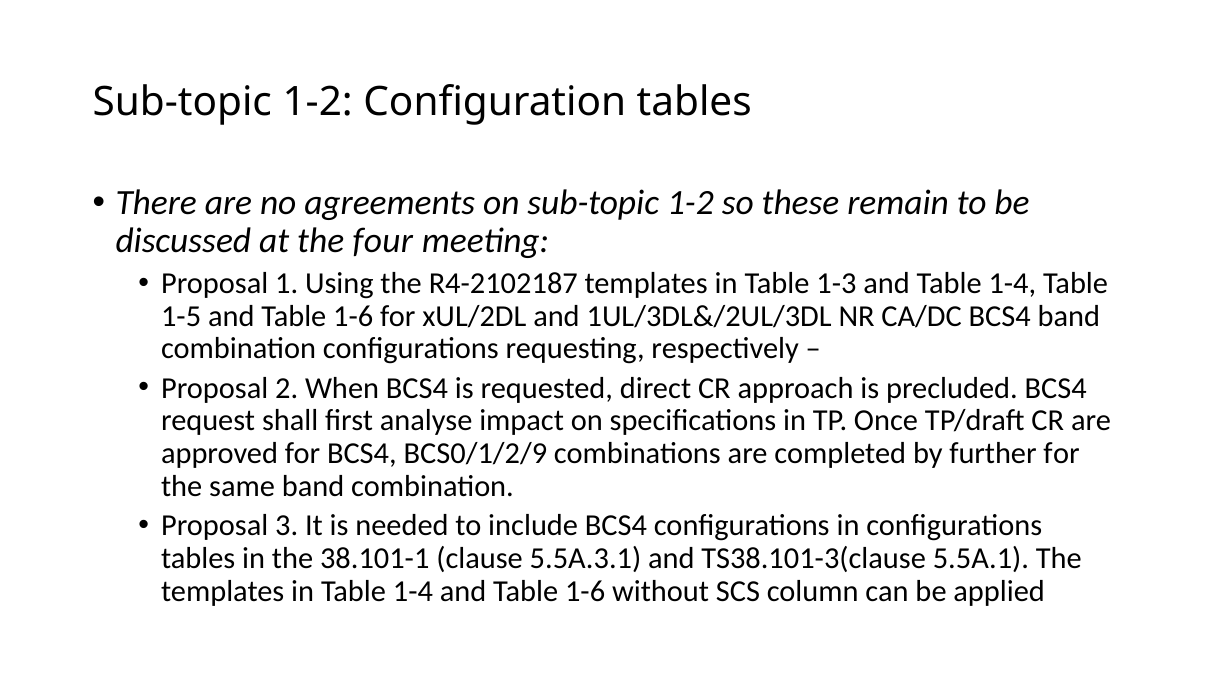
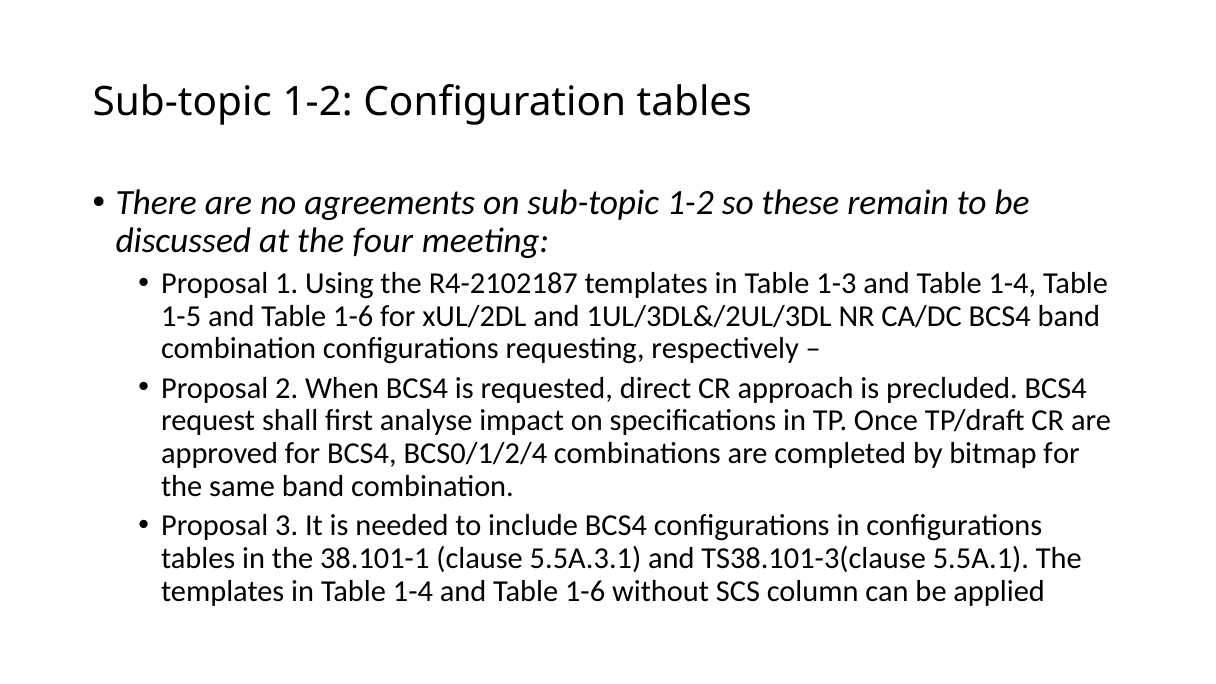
BCS0/1/2/9: BCS0/1/2/9 -> BCS0/1/2/4
further: further -> bitmap
